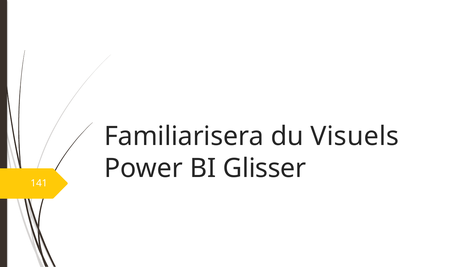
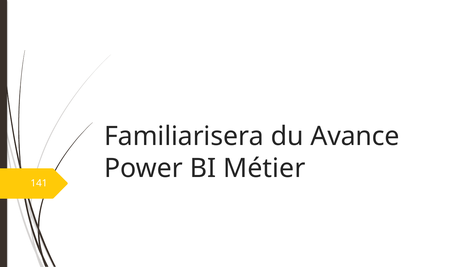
Visuels: Visuels -> Avance
Glisser: Glisser -> Métier
